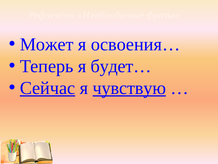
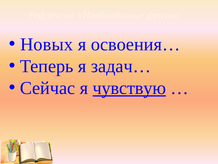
Может: Может -> Новых
будет…: будет… -> задач…
Сейчас underline: present -> none
